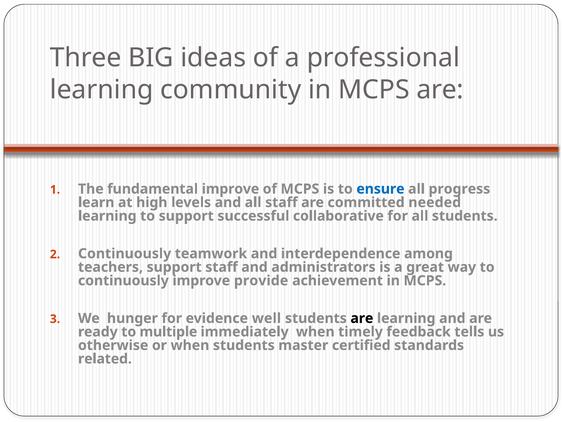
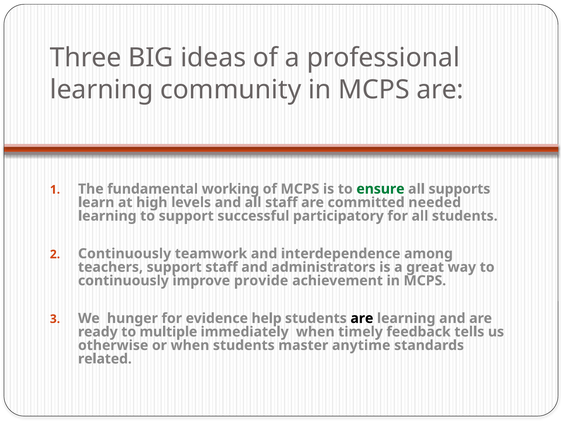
fundamental improve: improve -> working
ensure colour: blue -> green
progress: progress -> supports
collaborative: collaborative -> participatory
well: well -> help
certified: certified -> anytime
